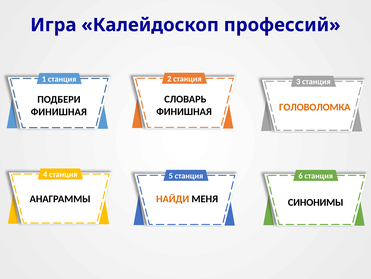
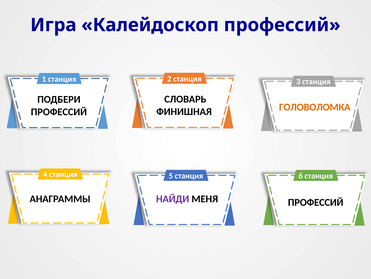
ФИНИШНАЯ at (59, 112): ФИНИШНАЯ -> ПРОФЕССИЙ
НАЙДИ colour: orange -> purple
СИНОНИМЫ at (316, 202): СИНОНИМЫ -> ПРОФЕССИЙ
